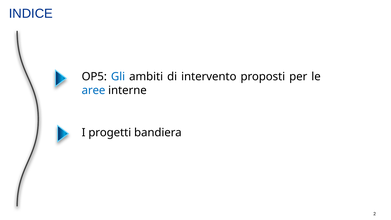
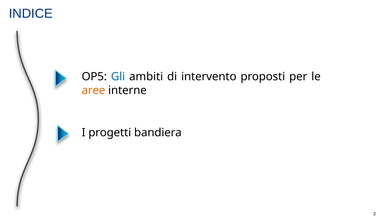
aree colour: blue -> orange
